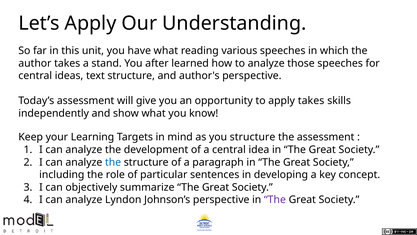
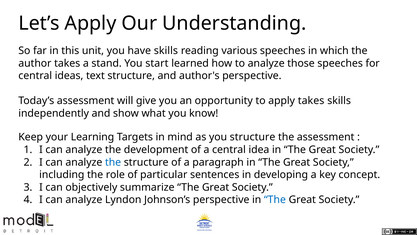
have what: what -> skills
after: after -> start
The at (275, 199) colour: purple -> blue
